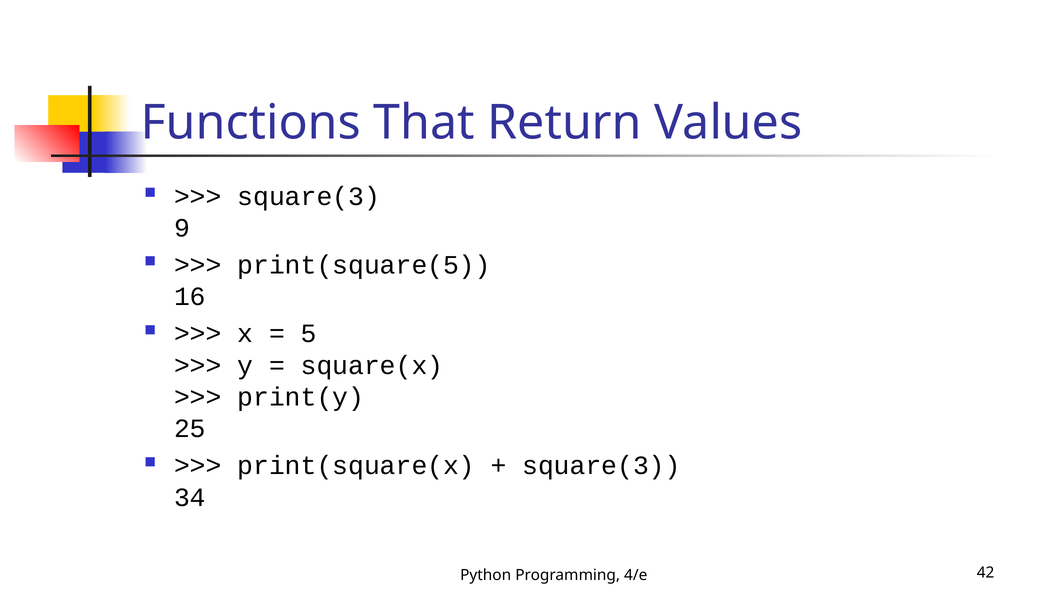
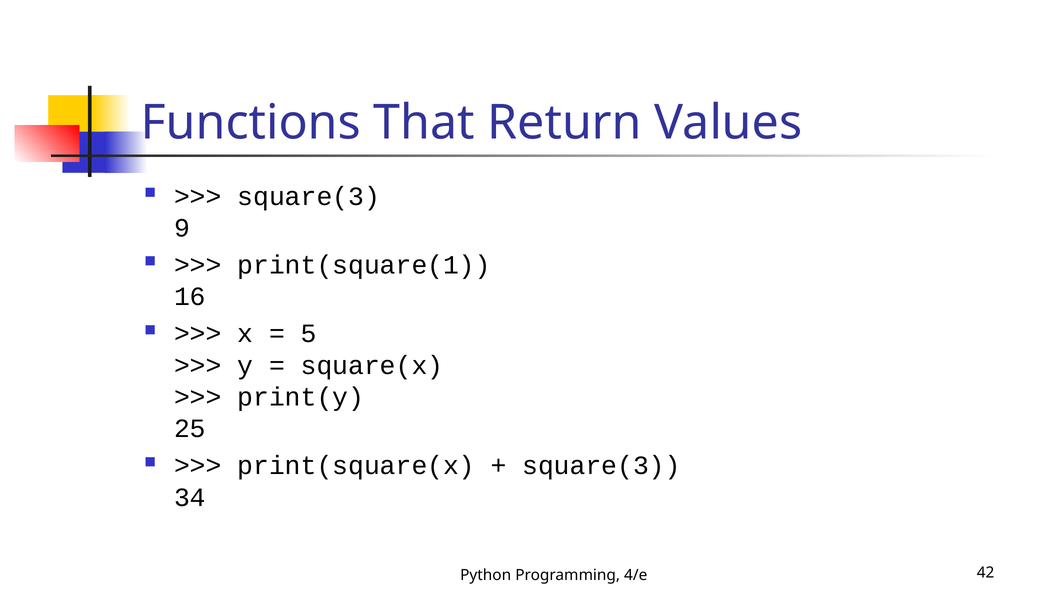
print(square(5: print(square(5 -> print(square(1
